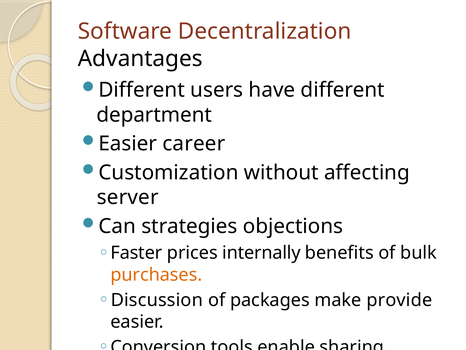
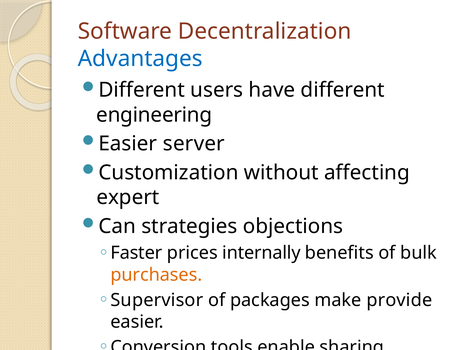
Advantages colour: black -> blue
department: department -> engineering
career: career -> server
server: server -> expert
Discussion: Discussion -> Supervisor
